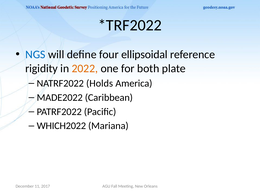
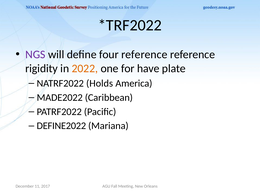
NGS colour: blue -> purple
four ellipsoidal: ellipsoidal -> reference
both: both -> have
WHICH2022: WHICH2022 -> DEFINE2022
